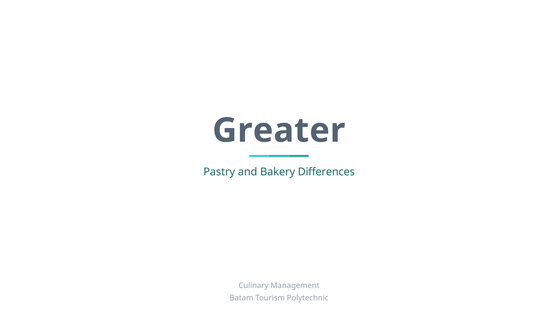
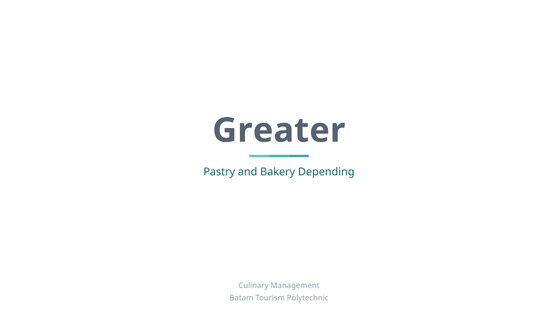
Differences: Differences -> Depending
